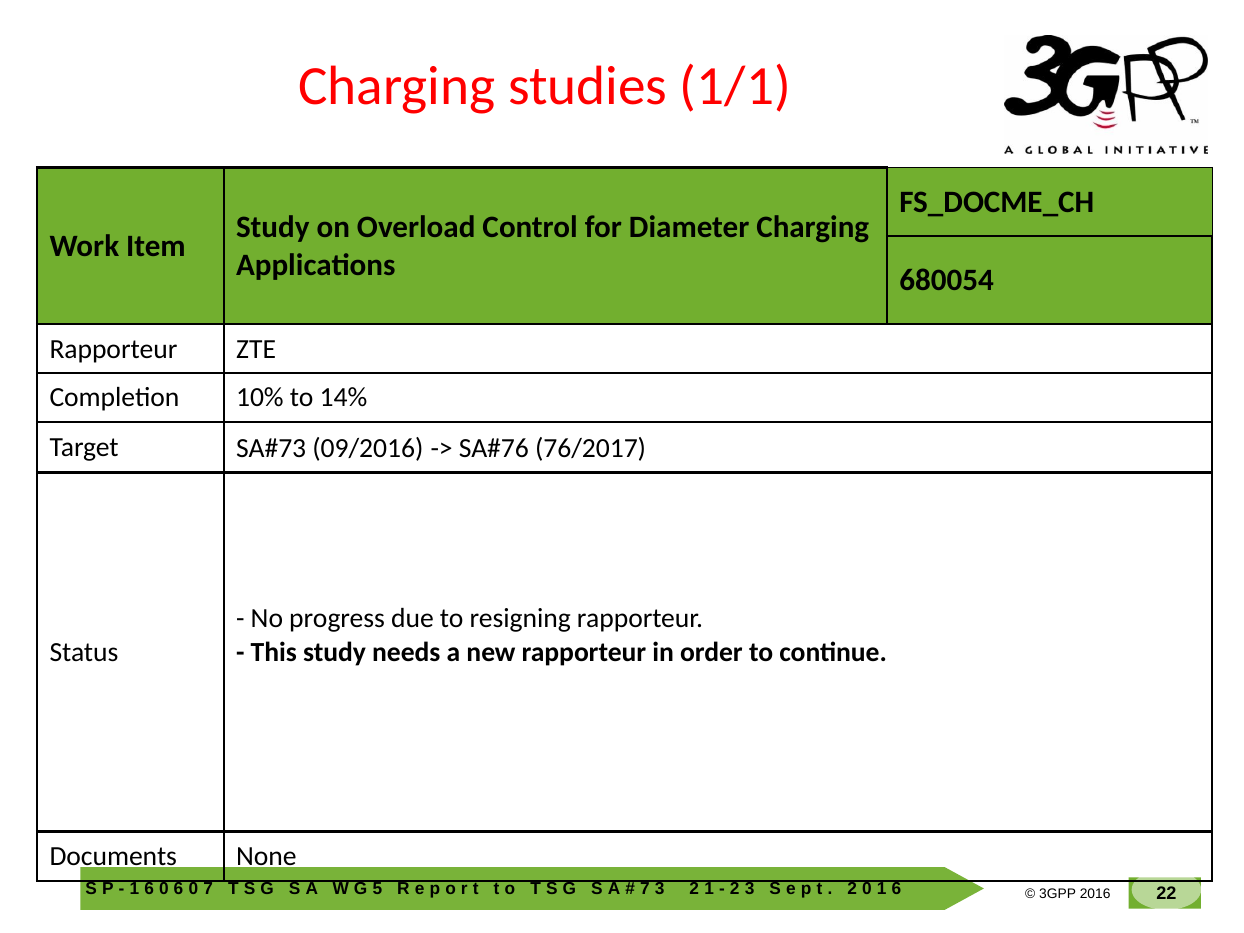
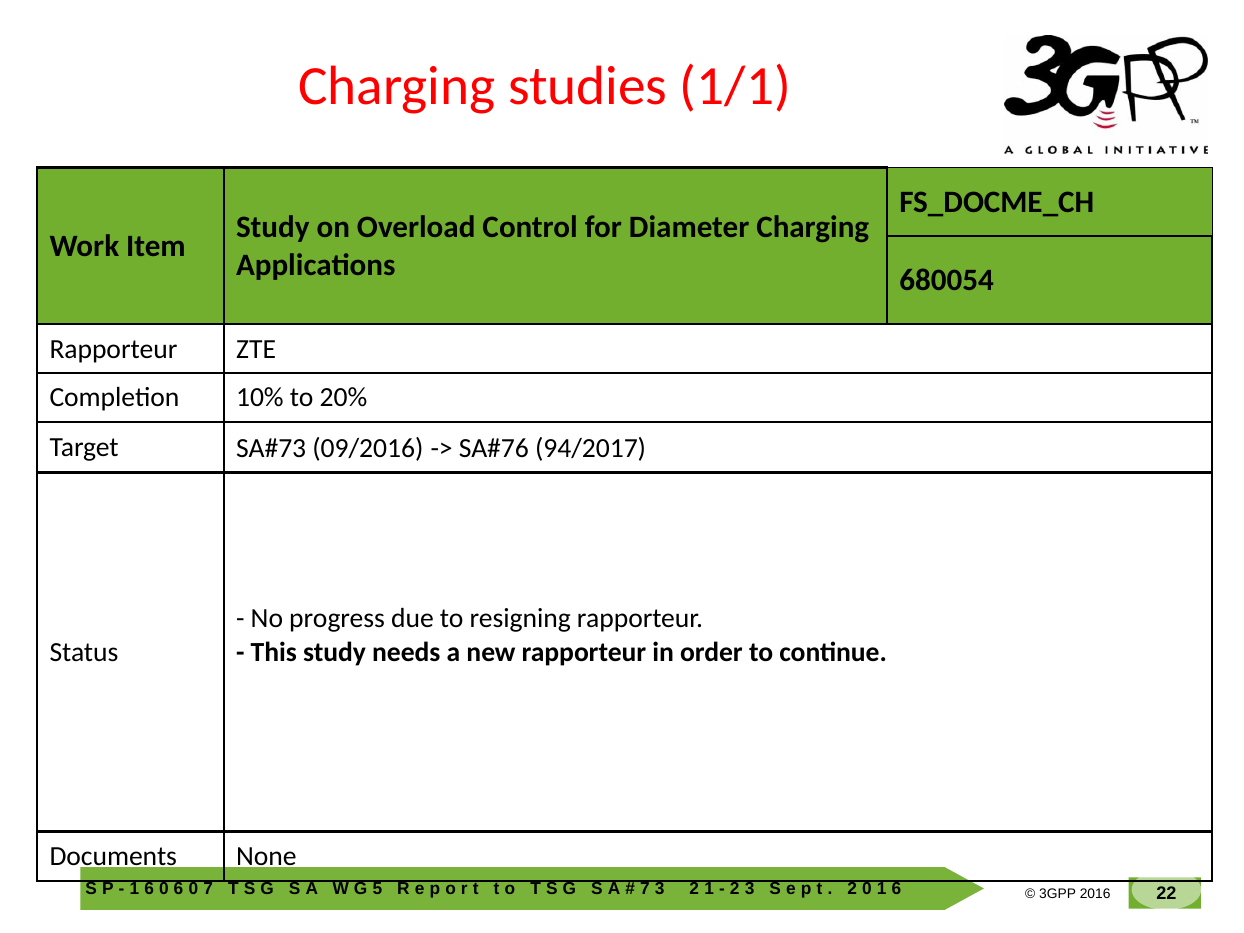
14%: 14% -> 20%
76/2017: 76/2017 -> 94/2017
